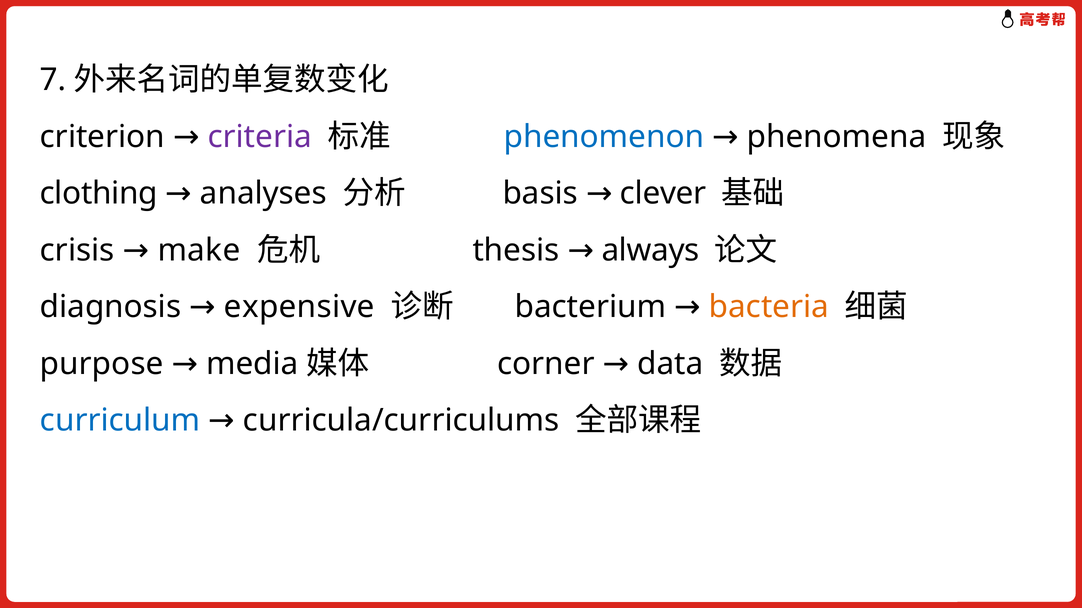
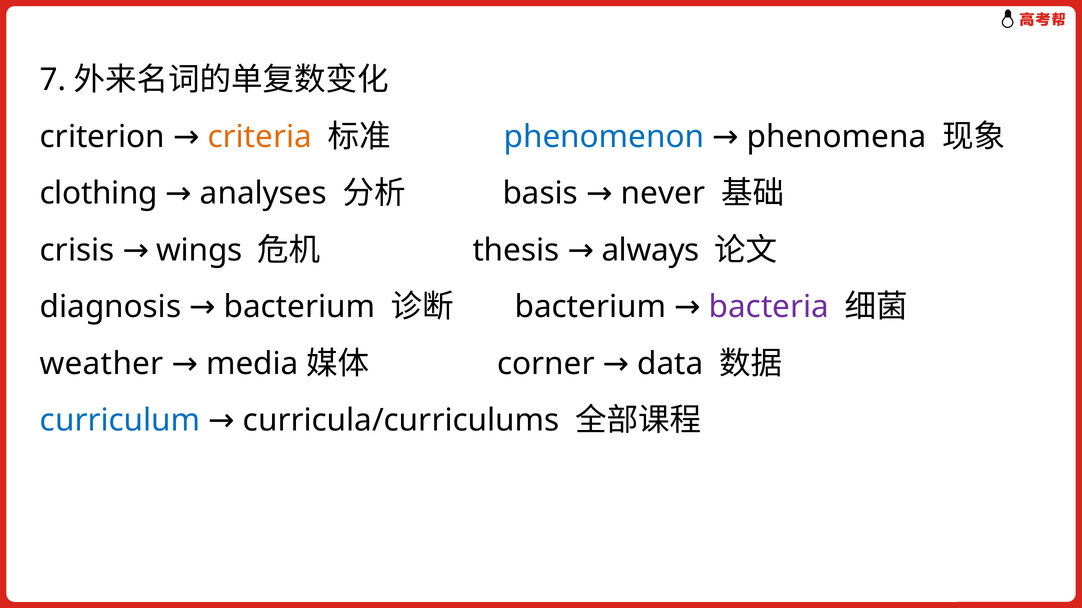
criteria colour: purple -> orange
clever: clever -> never
make: make -> wings
bacteria colour: orange -> purple
diagnosis expensive: expensive -> bacterium
purpose: purpose -> weather
